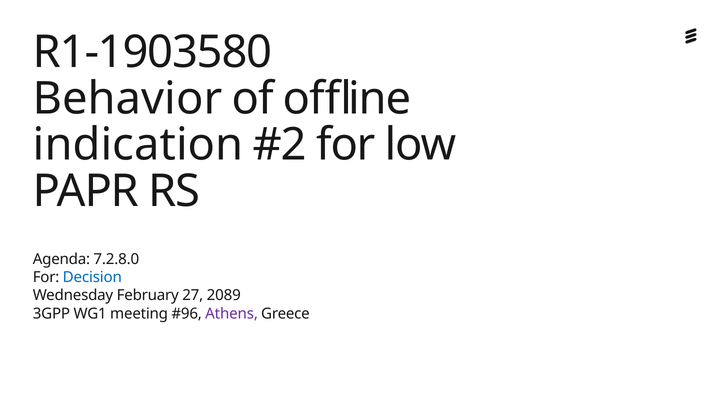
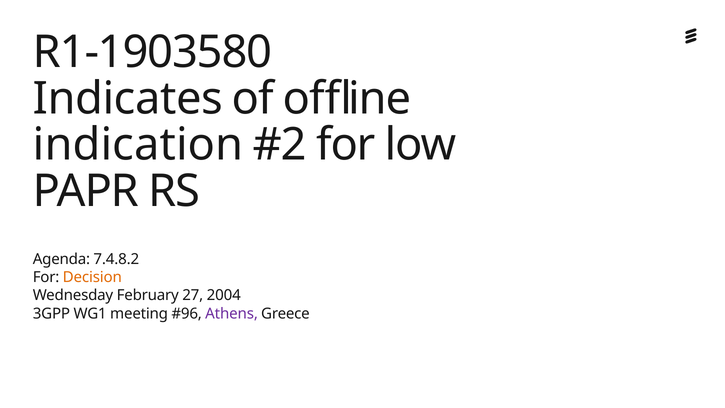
Behavior: Behavior -> Indicates
7.2.8.0: 7.2.8.0 -> 7.4.8.2
Decision colour: blue -> orange
2089: 2089 -> 2004
